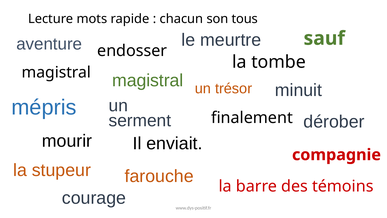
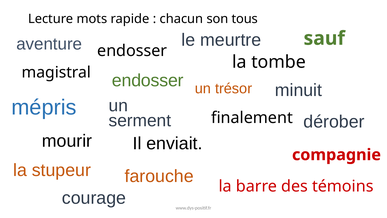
magistral at (148, 80): magistral -> endosser
